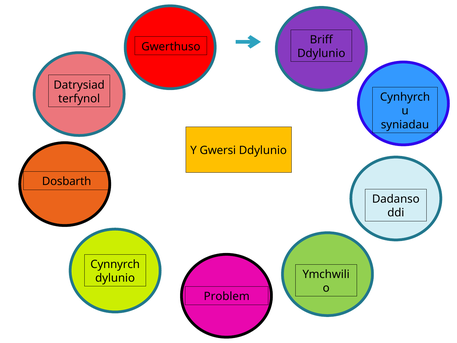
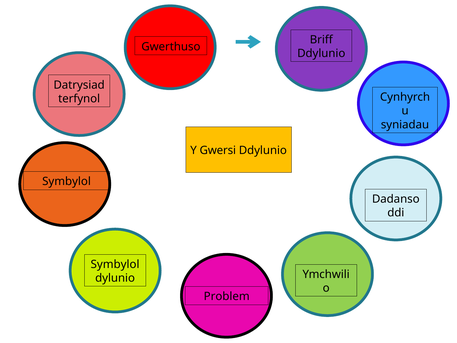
Dosbarth at (67, 181): Dosbarth -> Symbylol
Cynnyrch at (115, 264): Cynnyrch -> Symbylol
